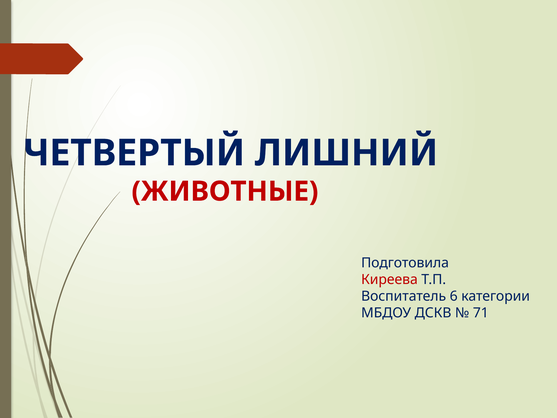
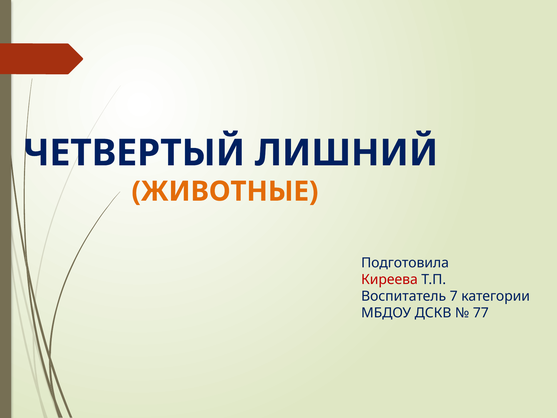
ЖИВОТНЫЕ colour: red -> orange
6: 6 -> 7
71: 71 -> 77
